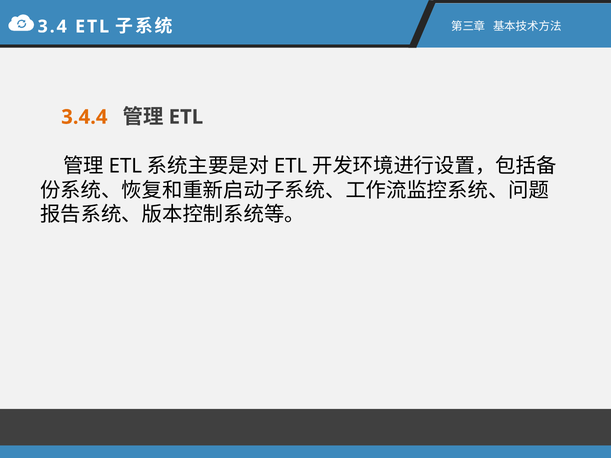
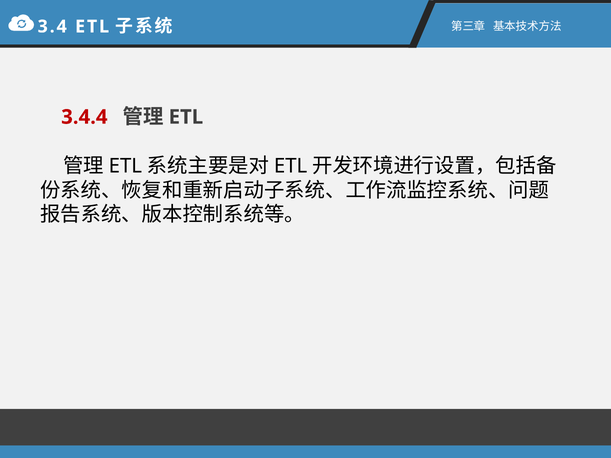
3.4.4 colour: orange -> red
